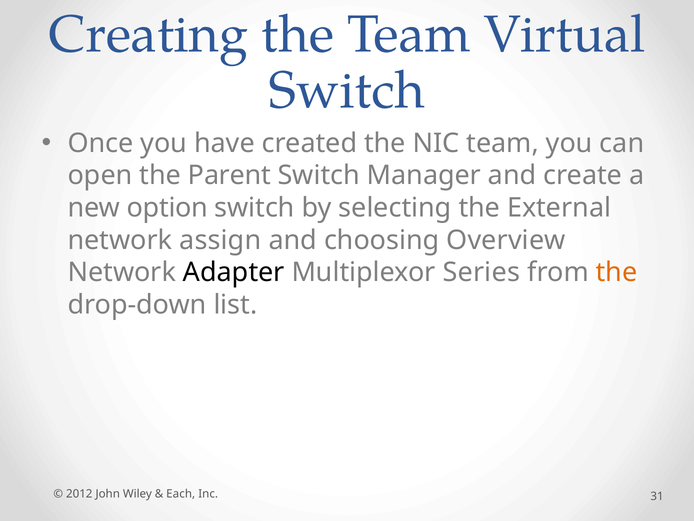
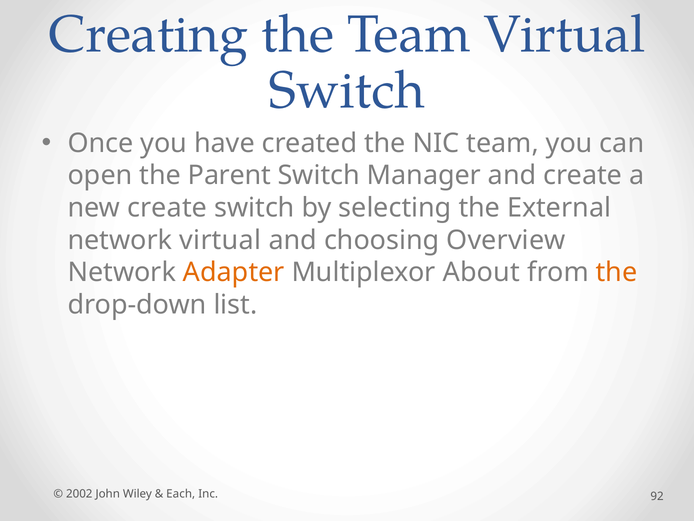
new option: option -> create
network assign: assign -> virtual
Adapter colour: black -> orange
Series: Series -> About
2012: 2012 -> 2002
31: 31 -> 92
